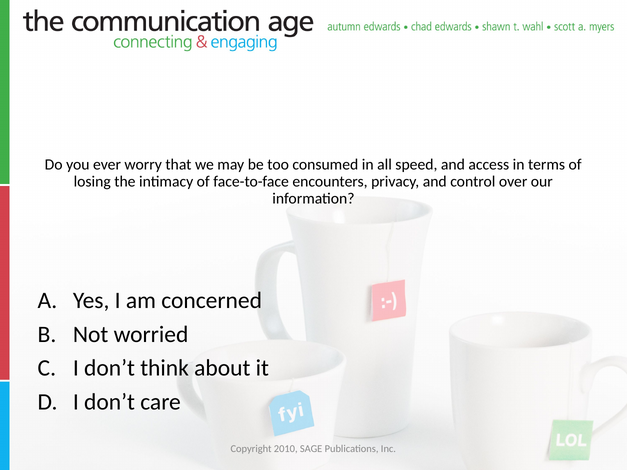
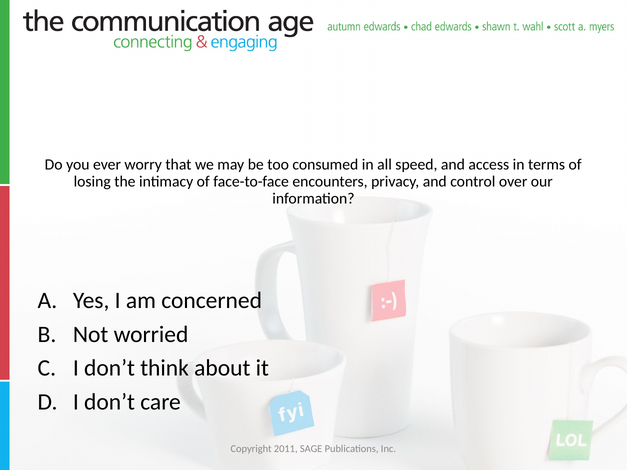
2010: 2010 -> 2011
